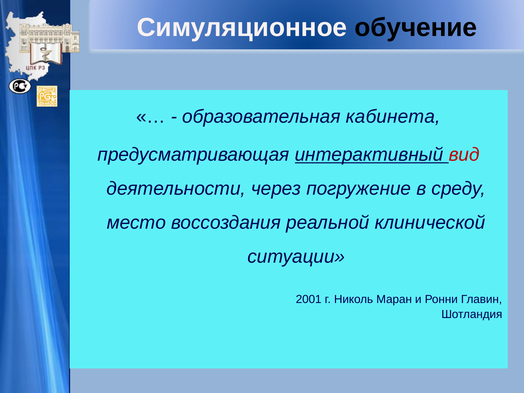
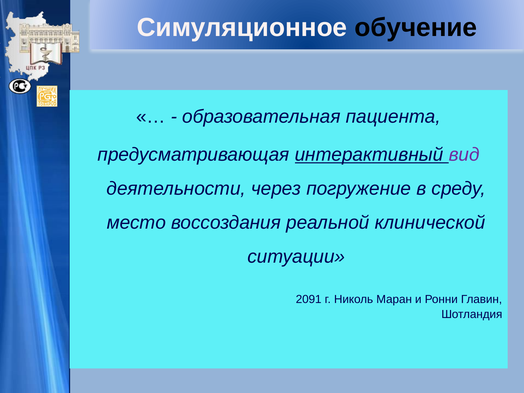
кабинета: кабинета -> пациента
вид colour: red -> purple
2001: 2001 -> 2091
